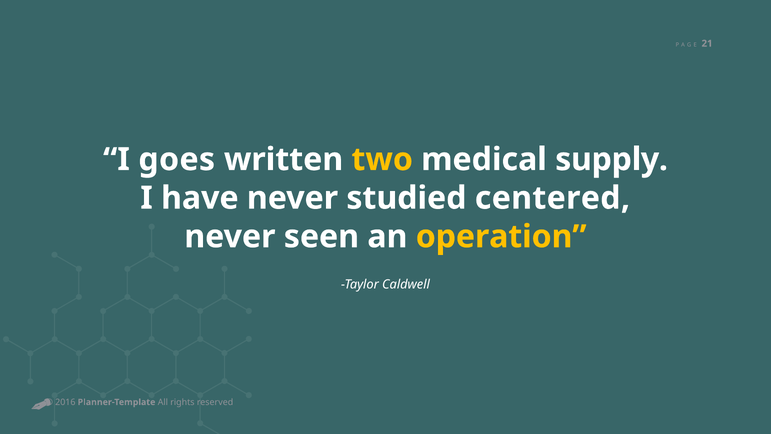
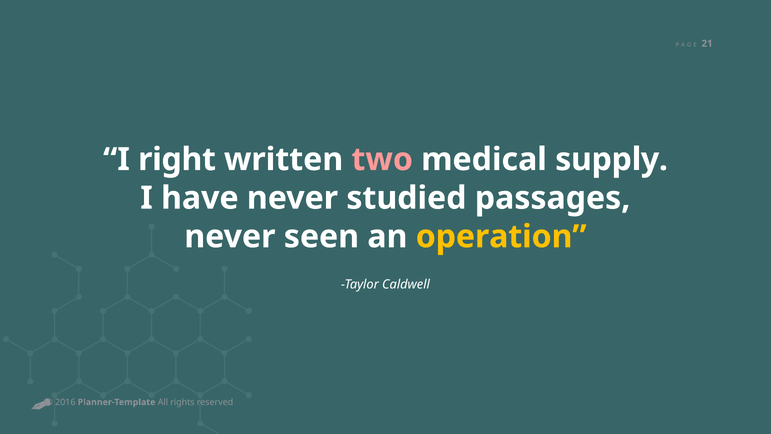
goes: goes -> right
two colour: yellow -> pink
centered: centered -> passages
